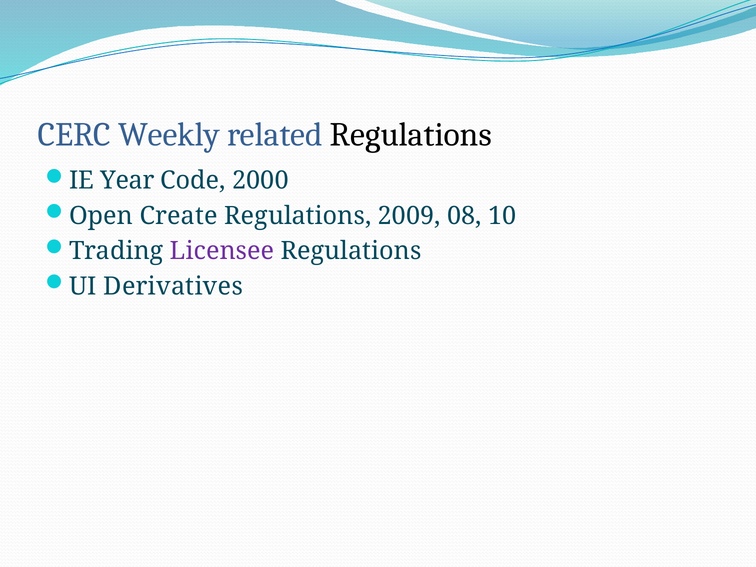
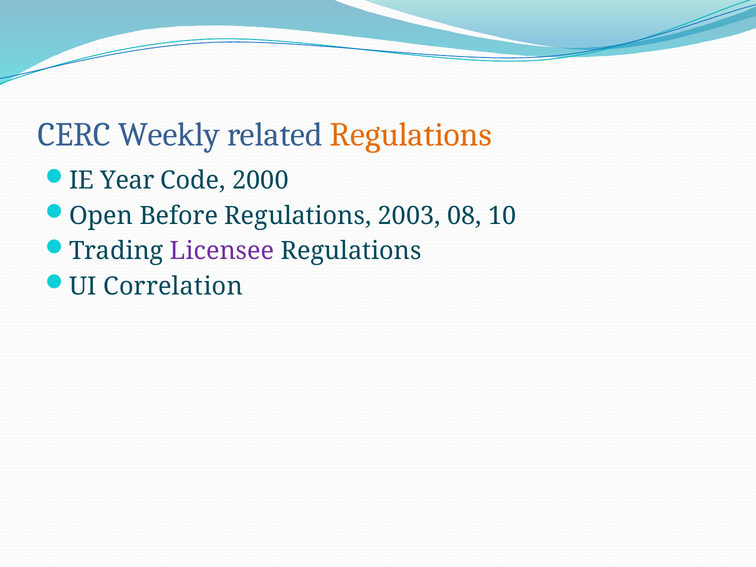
Regulations at (411, 135) colour: black -> orange
Create: Create -> Before
2009: 2009 -> 2003
Derivatives: Derivatives -> Correlation
